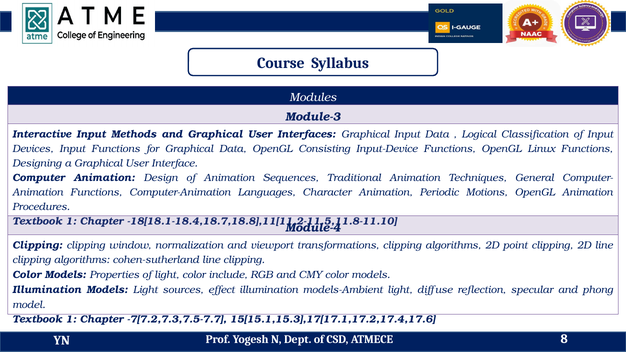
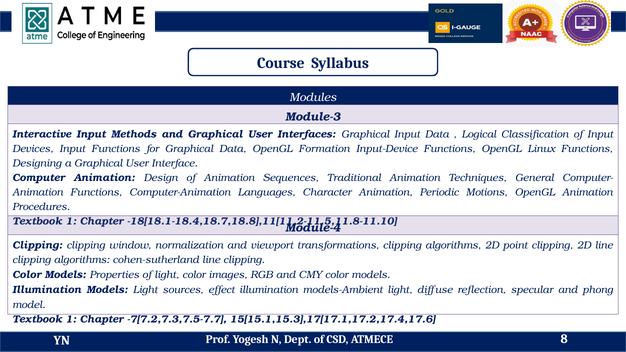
Consisting: Consisting -> Formation
include: include -> images
